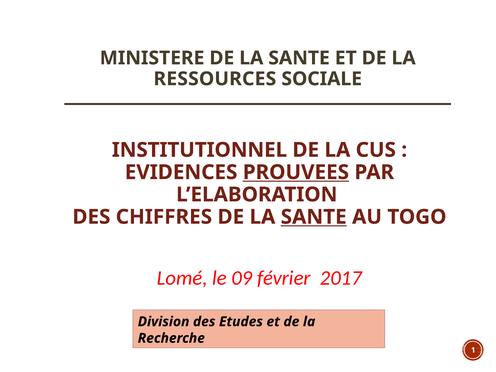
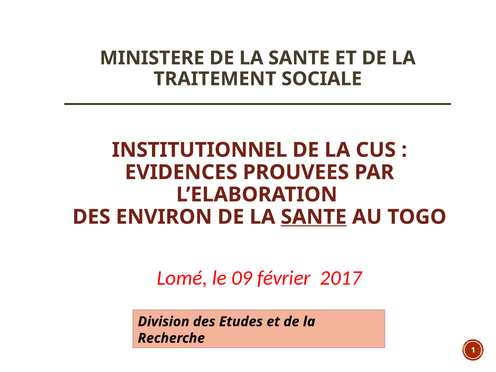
RESSOURCES: RESSOURCES -> TRAITEMENT
PROUVEES underline: present -> none
CHIFFRES: CHIFFRES -> ENVIRON
